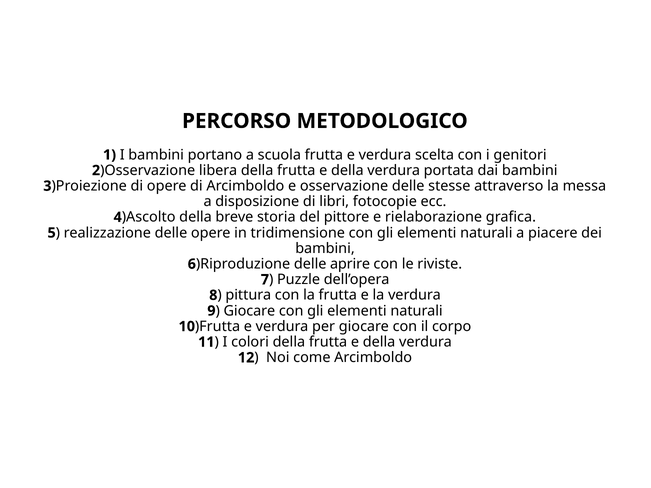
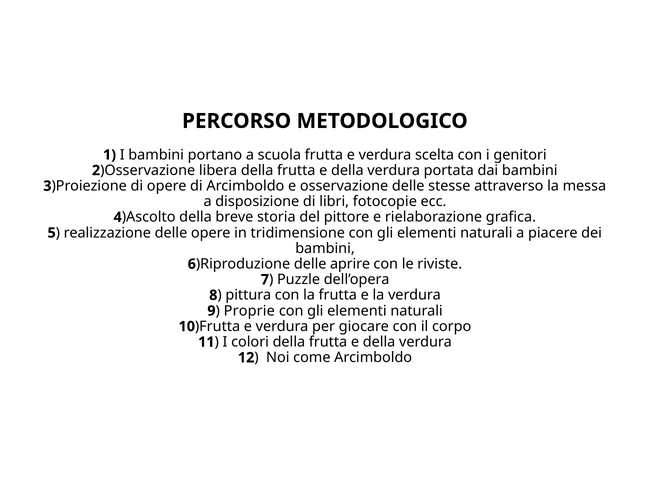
9 Giocare: Giocare -> Proprie
